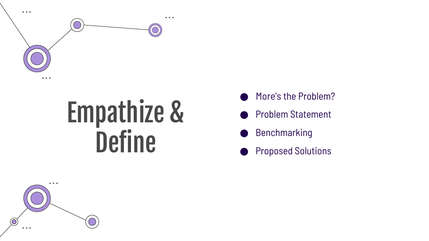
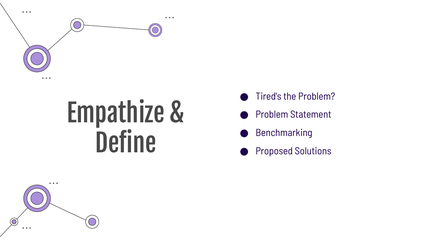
More's: More's -> Tired's
